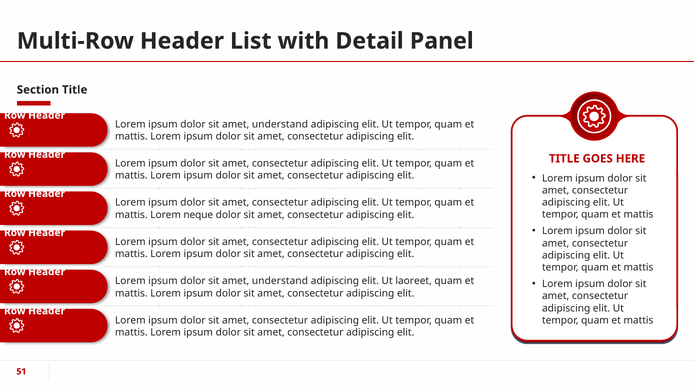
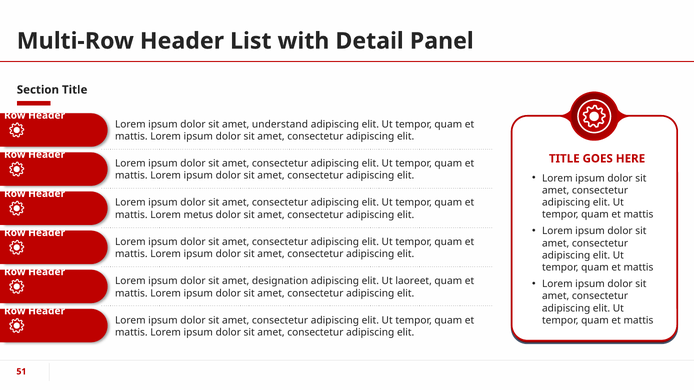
neque: neque -> metus
understand at (280, 281): understand -> designation
